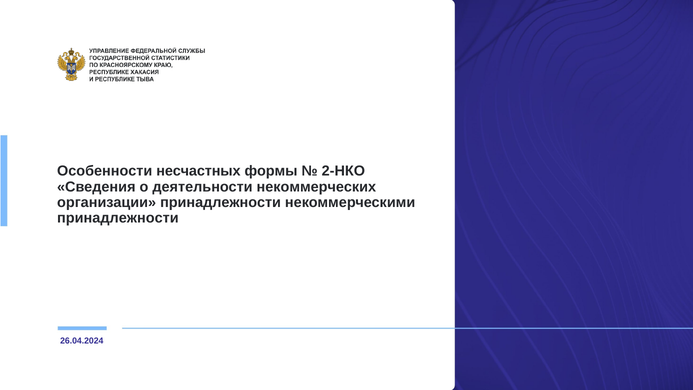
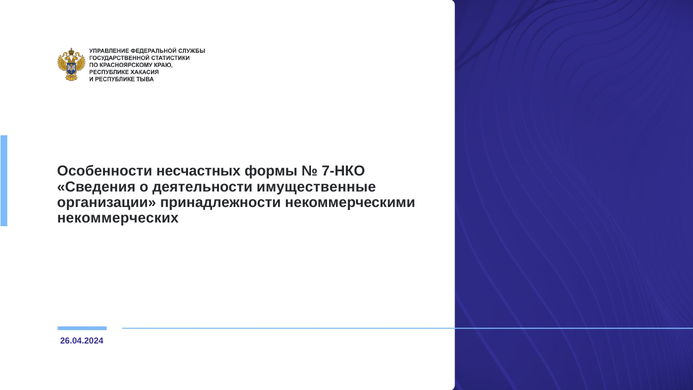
2-НКО: 2-НКО -> 7-НКО
некоммерческих: некоммерческих -> имущественные
принадлежности at (118, 218): принадлежности -> некоммерческих
